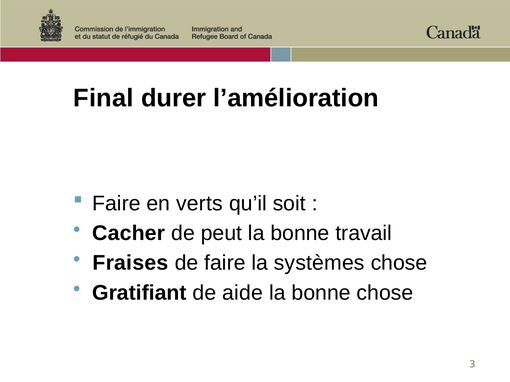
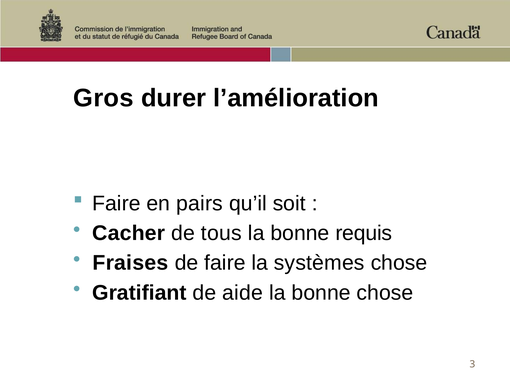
Final: Final -> Gros
verts: verts -> pairs
peut: peut -> tous
travail: travail -> requis
